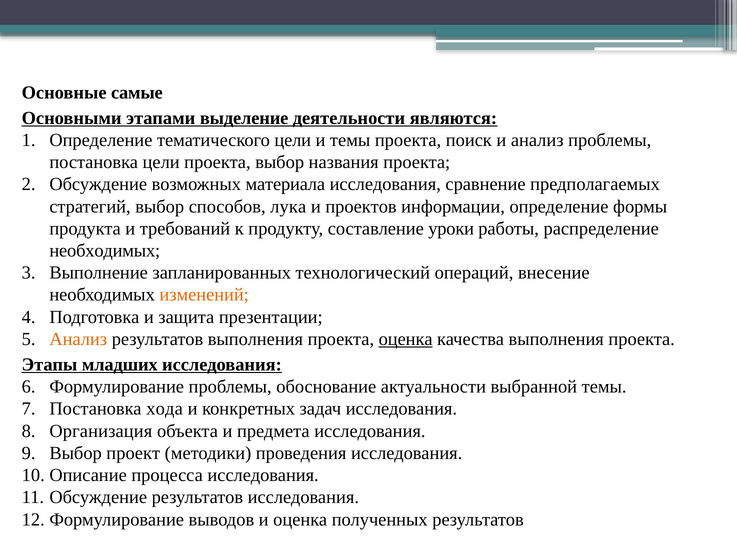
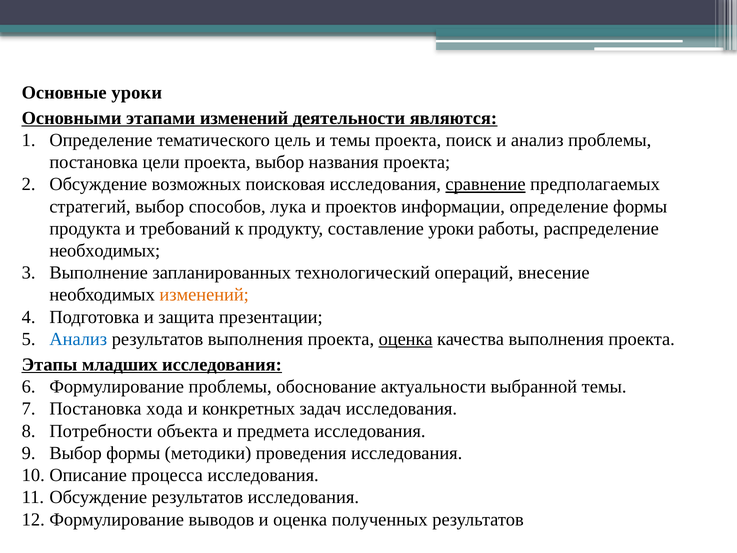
Основные самые: самые -> уроки
этапами выделение: выделение -> изменений
тематического цели: цели -> цель
материала: материала -> поисковая
сравнение underline: none -> present
Анализ at (78, 339) colour: orange -> blue
Организация: Организация -> Потребности
Выбор проект: проект -> формы
